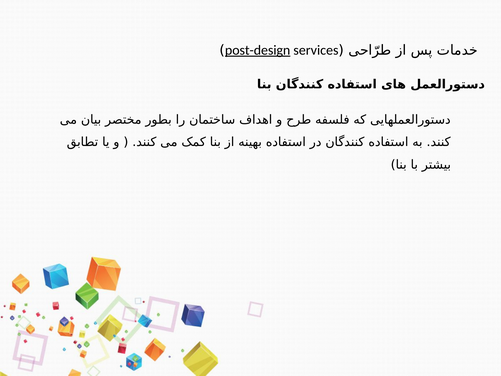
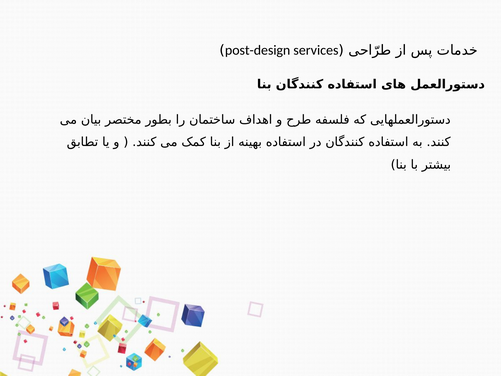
post-design underline: present -> none
